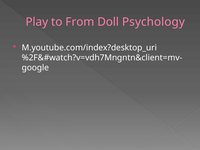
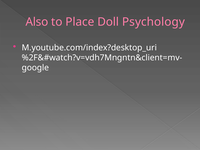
Play: Play -> Also
From: From -> Place
